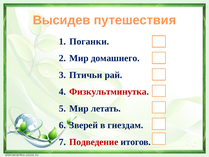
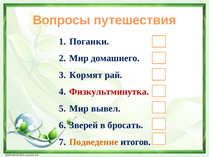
Высидев: Высидев -> Вопросы
Птичьи: Птичьи -> Кормят
летать: летать -> вывел
гнездам: гнездам -> бросать
Подведение colour: red -> orange
